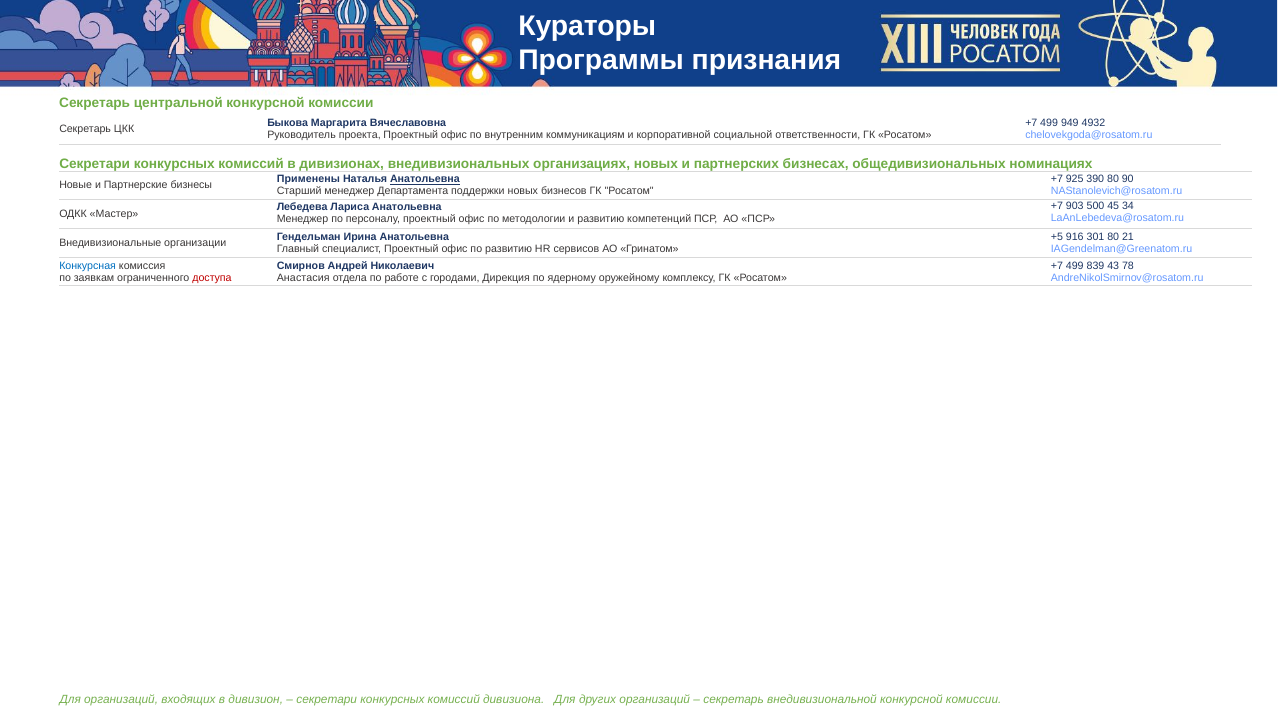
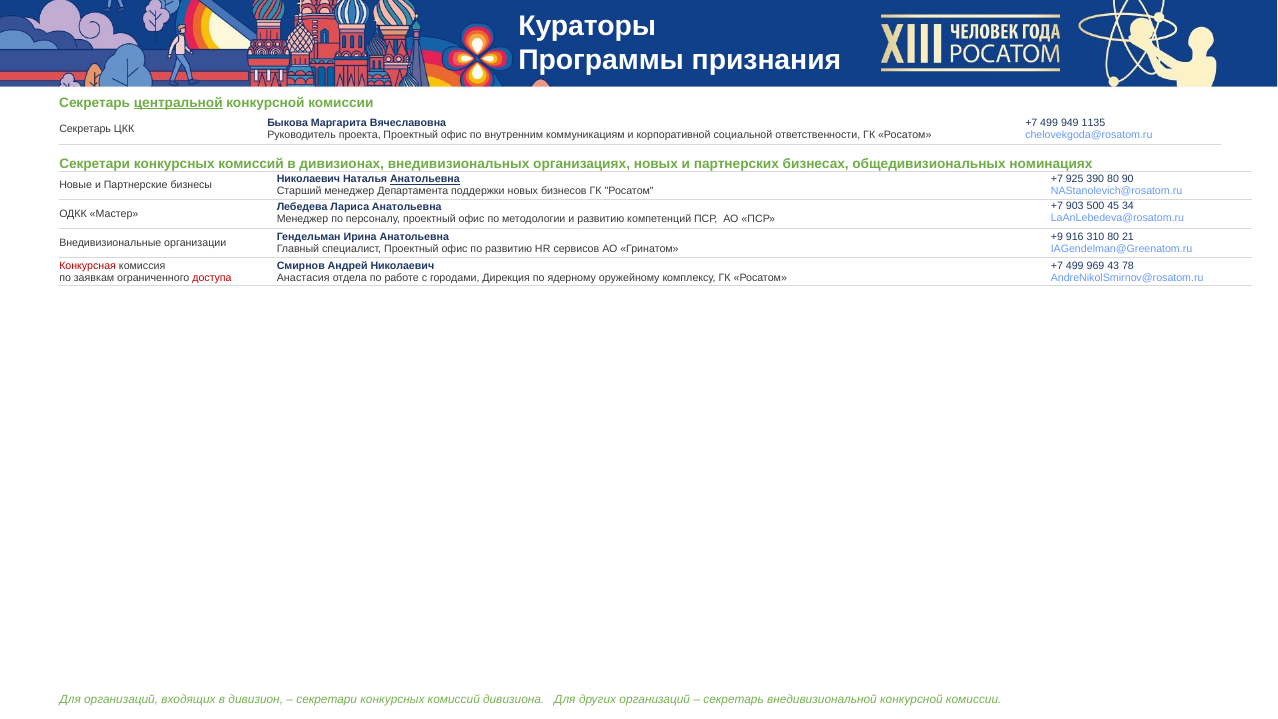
центральной underline: none -> present
4932: 4932 -> 1135
Применены at (308, 179): Применены -> Николаевич
+5: +5 -> +9
301: 301 -> 310
Конкурсная colour: blue -> red
839: 839 -> 969
